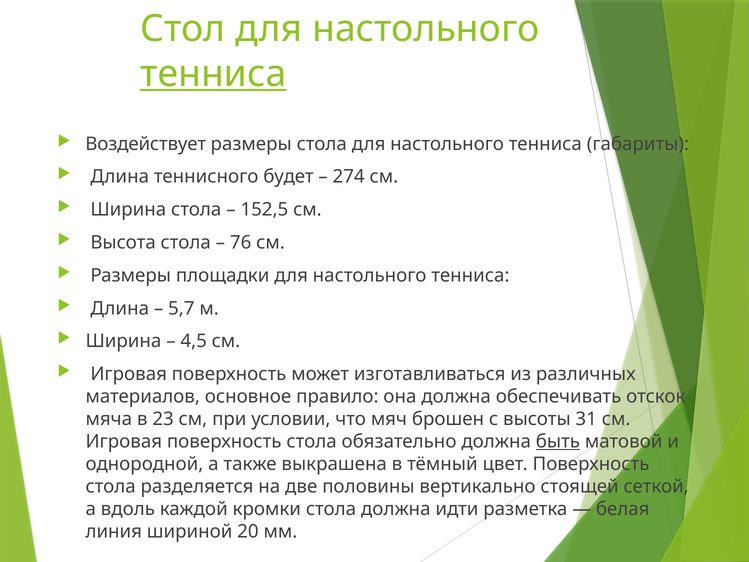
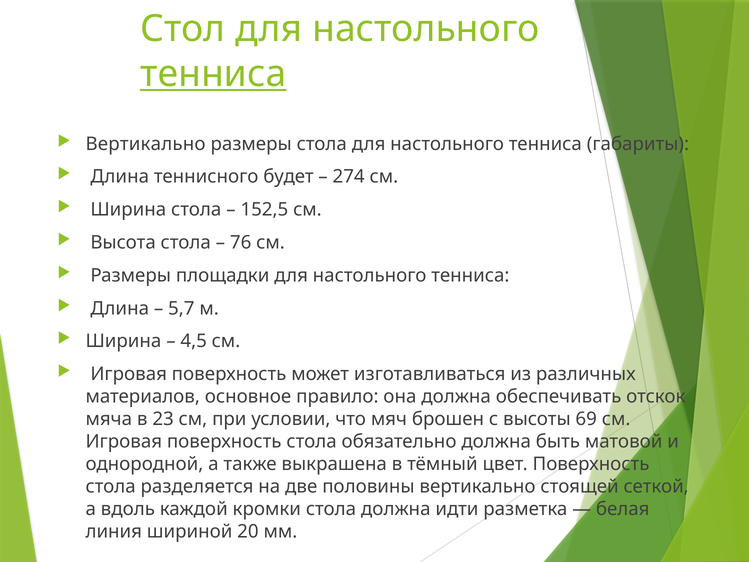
Воздействует at (146, 144): Воздействует -> Вертикально
31: 31 -> 69
быть underline: present -> none
